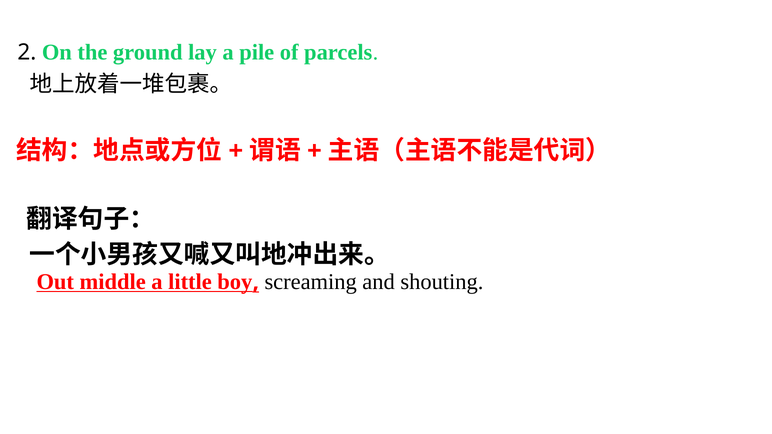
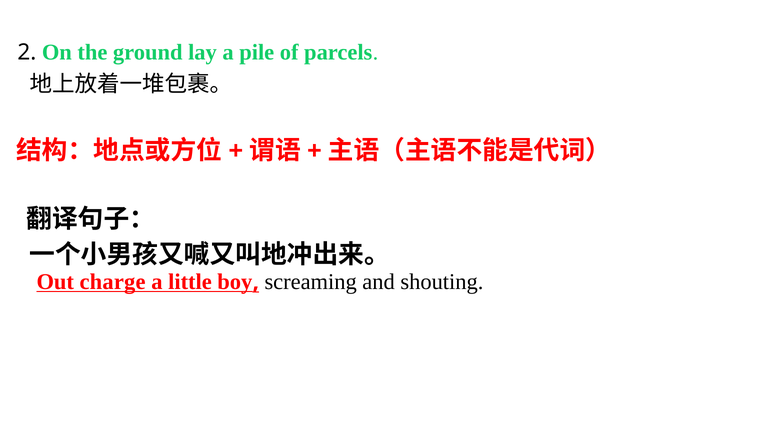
middle: middle -> charge
